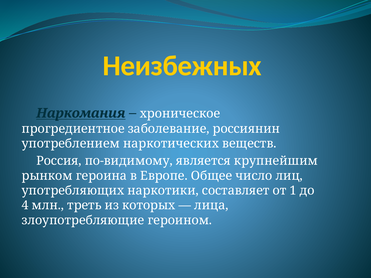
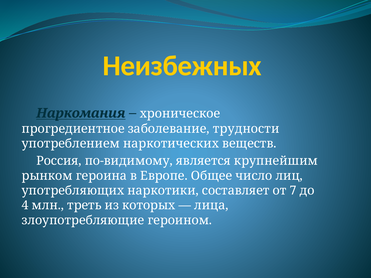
россиянин: россиянин -> трудности
1: 1 -> 7
